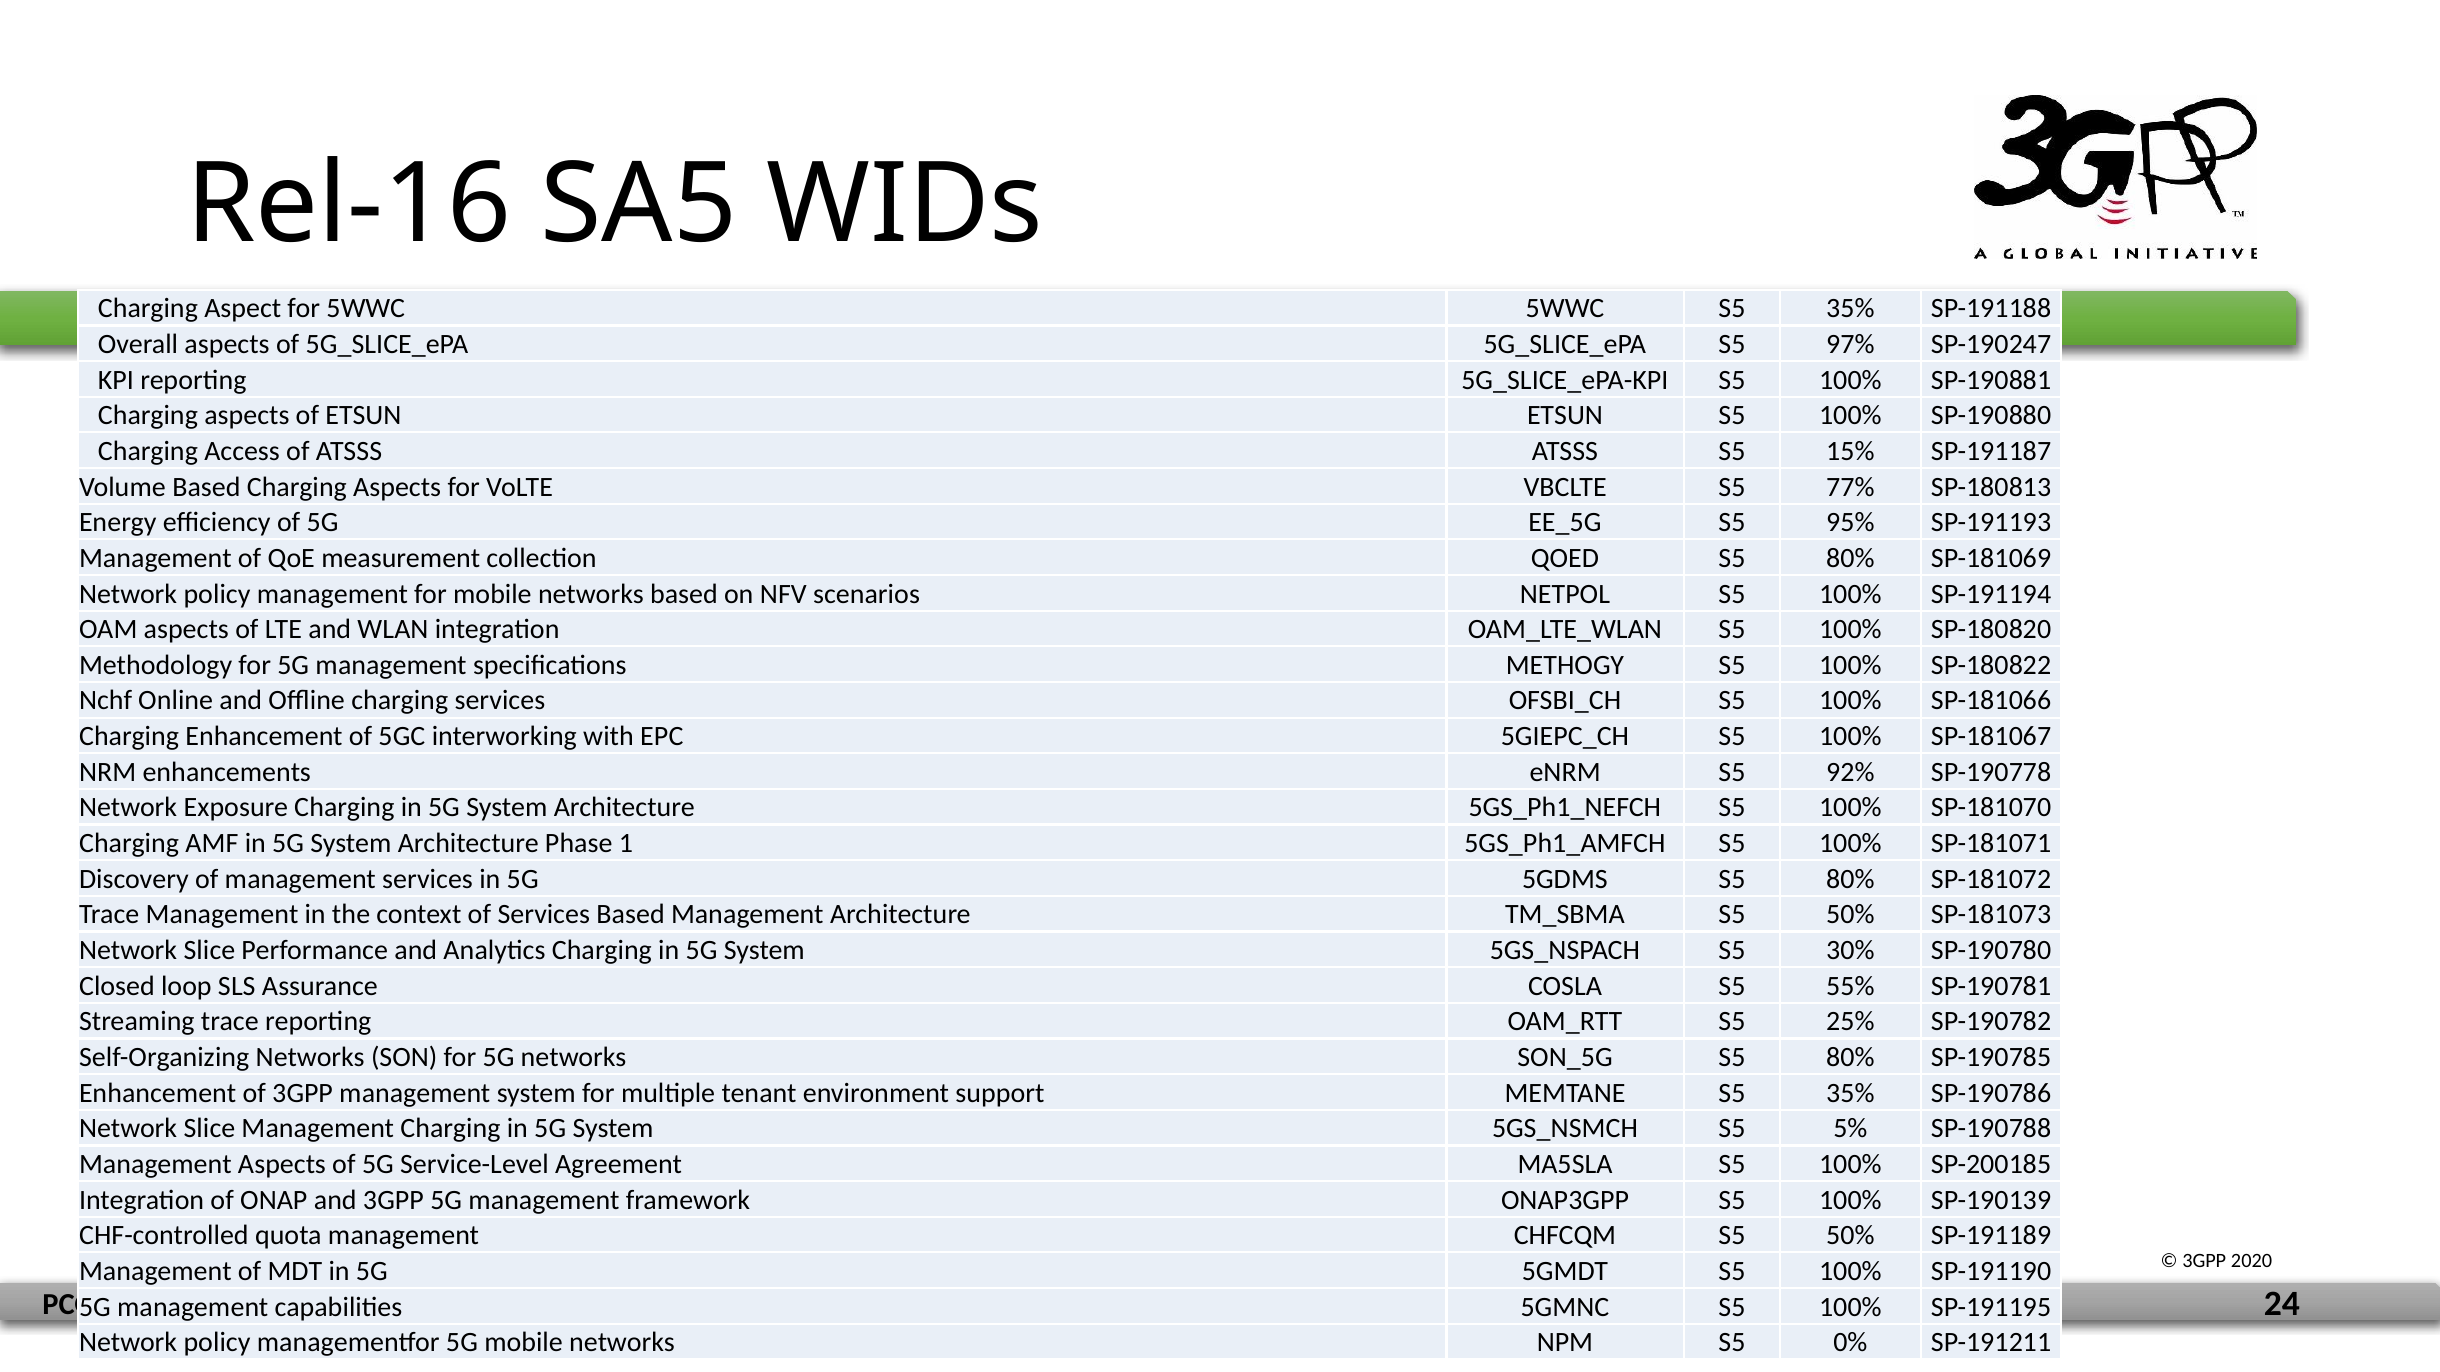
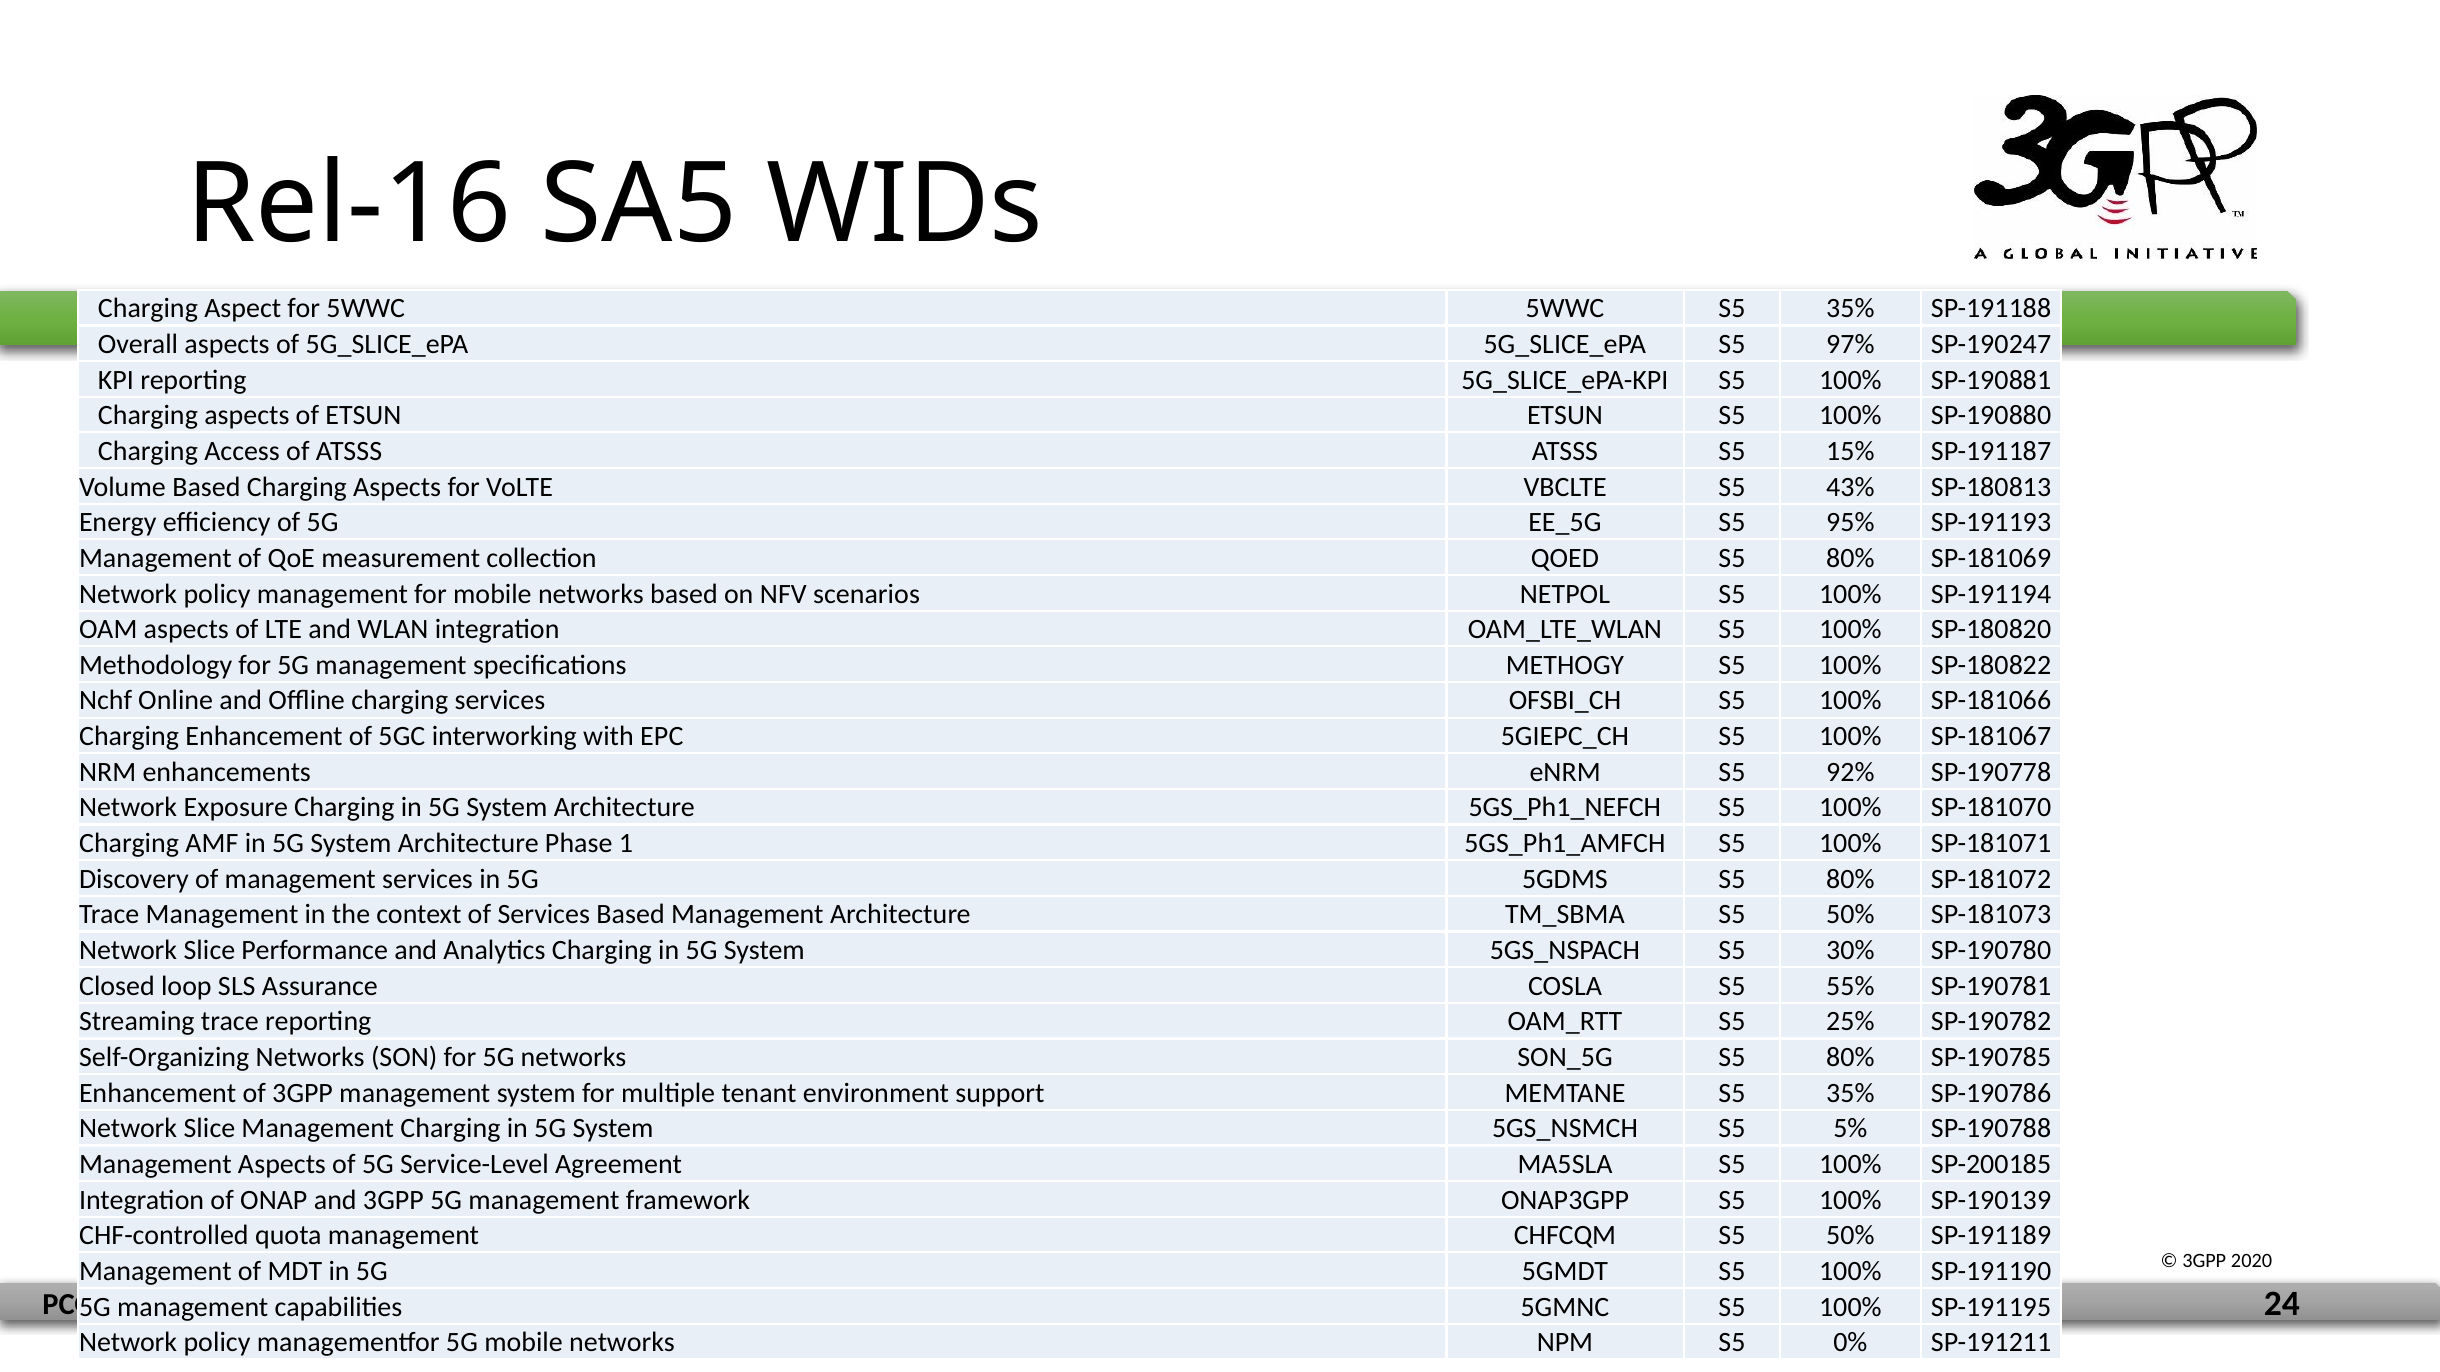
77%: 77% -> 43%
